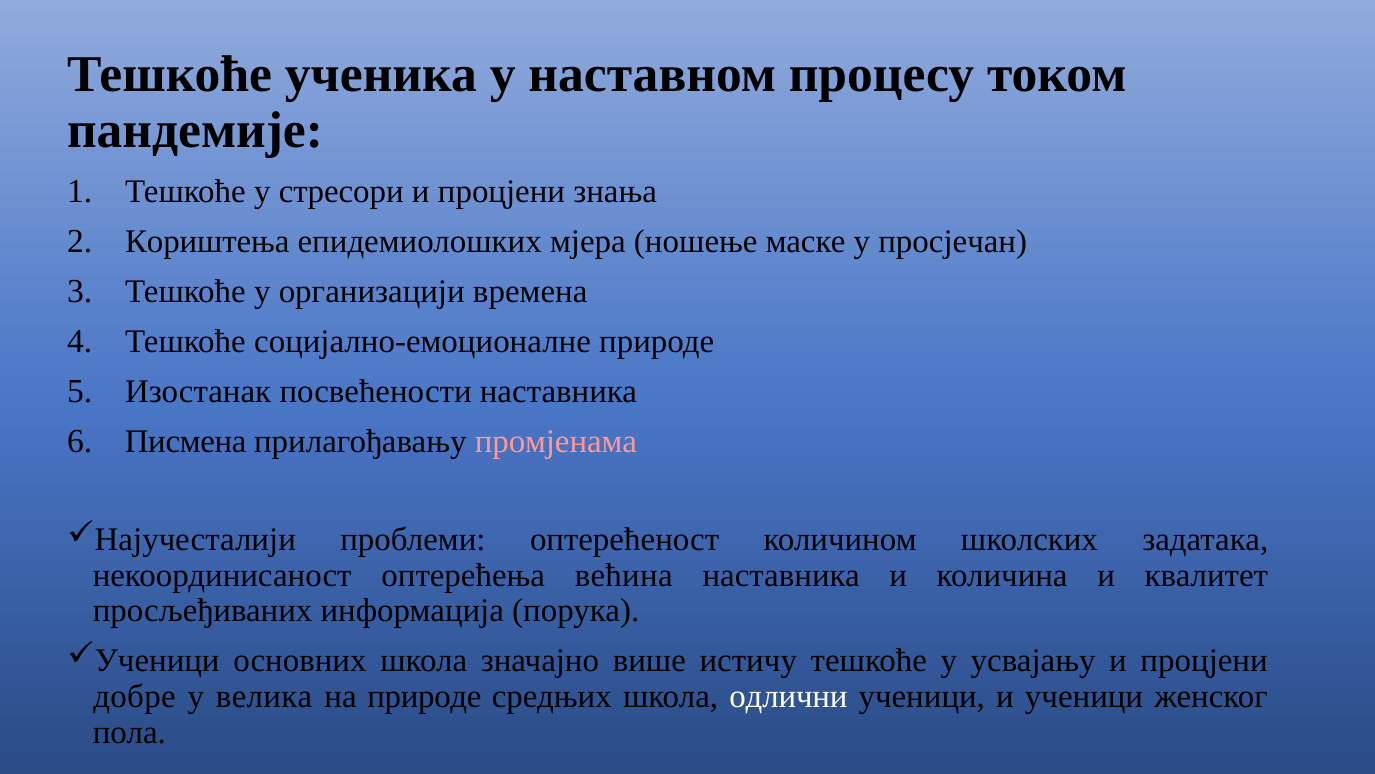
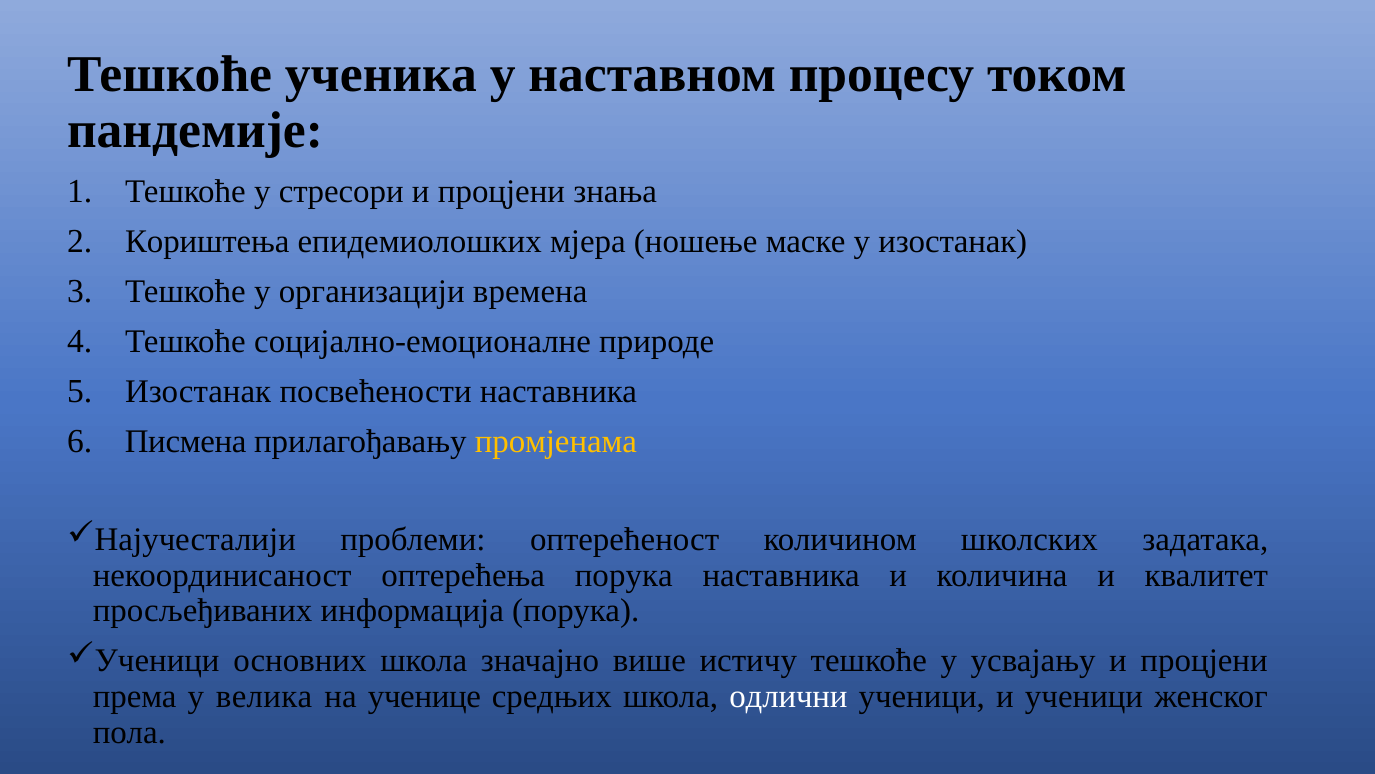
у просјечан: просјечан -> изостанак
промјенама colour: pink -> yellow
оптерећења већина: већина -> порука
добре: добре -> према
на природе: природе -> ученице
